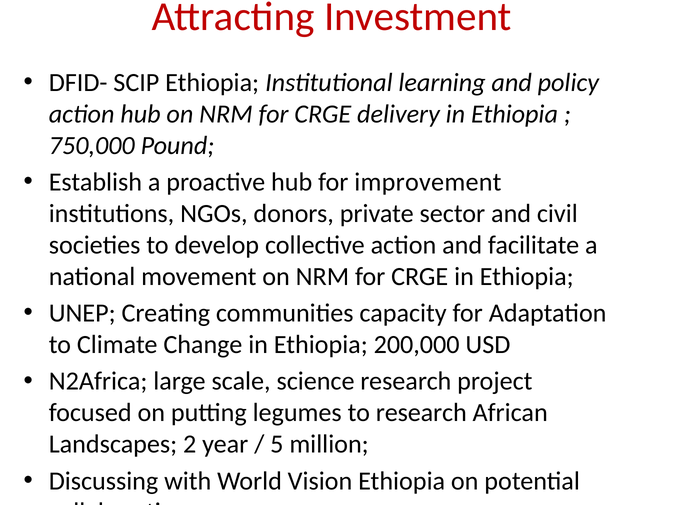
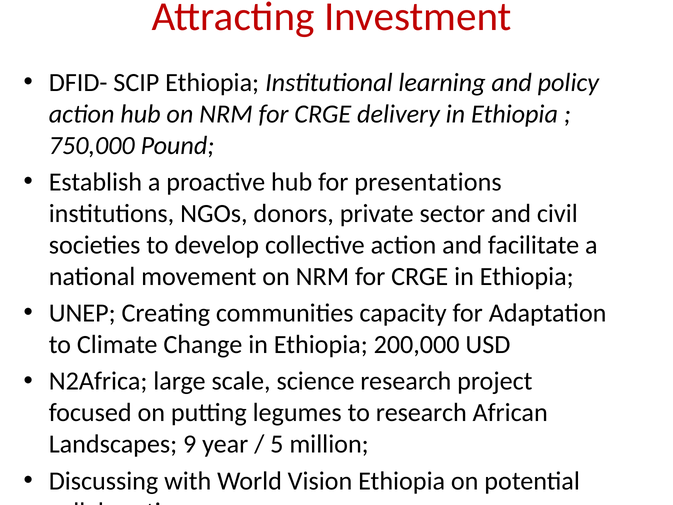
improvement: improvement -> presentations
2: 2 -> 9
